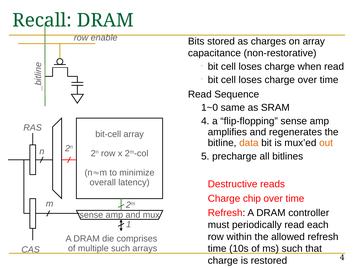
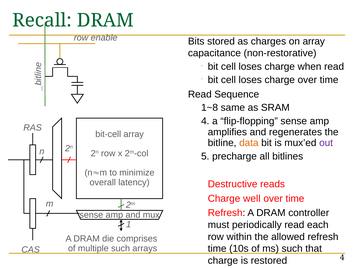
1~0: 1~0 -> 1~8
out colour: orange -> purple
chip: chip -> well
